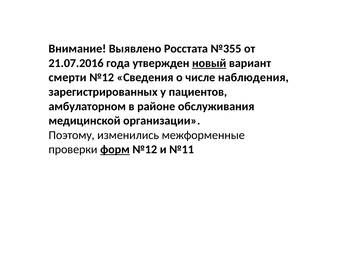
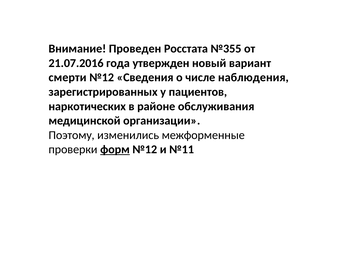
Выявлено: Выявлено -> Проведен
новый underline: present -> none
амбулаторном: амбулаторном -> наркотических
